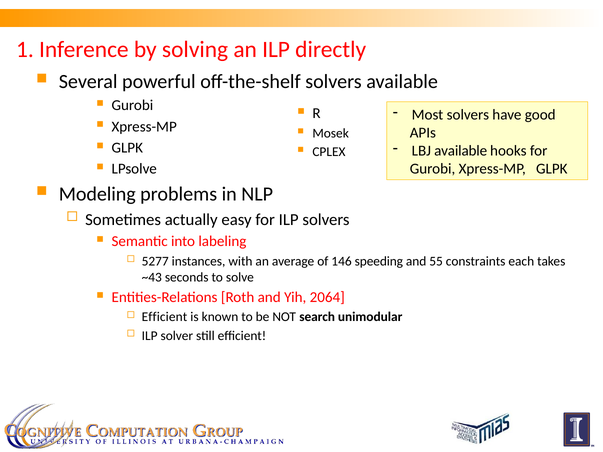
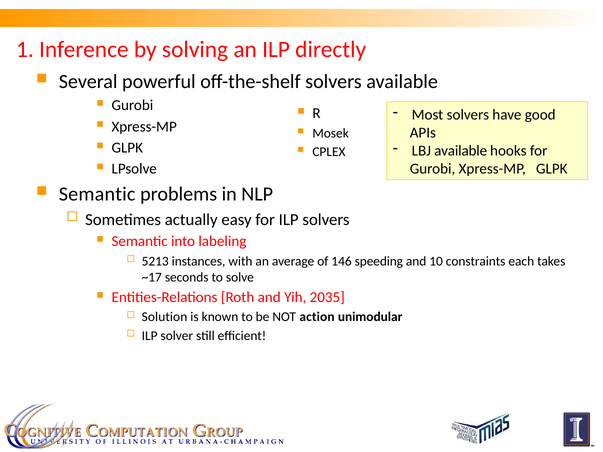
Modeling at (97, 194): Modeling -> Semantic
5277: 5277 -> 5213
55: 55 -> 10
~43: ~43 -> ~17
2064: 2064 -> 2035
Efficient at (164, 317): Efficient -> Solution
search: search -> action
